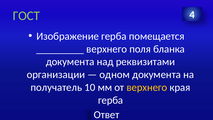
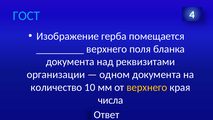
ГОСТ colour: light green -> light blue
получатель: получатель -> количество
герба at (111, 100): герба -> числа
